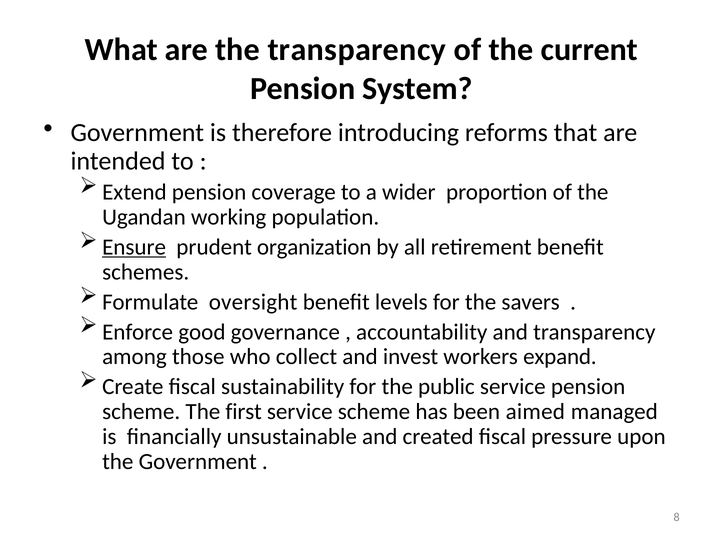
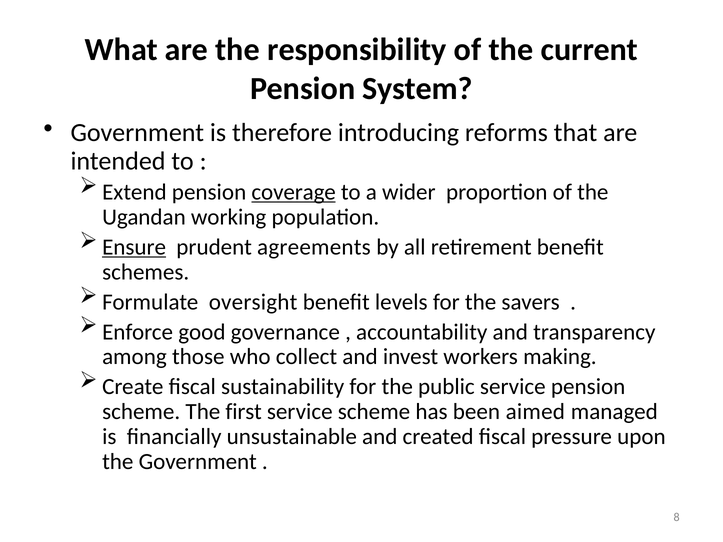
the transparency: transparency -> responsibility
coverage underline: none -> present
organization: organization -> agreements
expand: expand -> making
